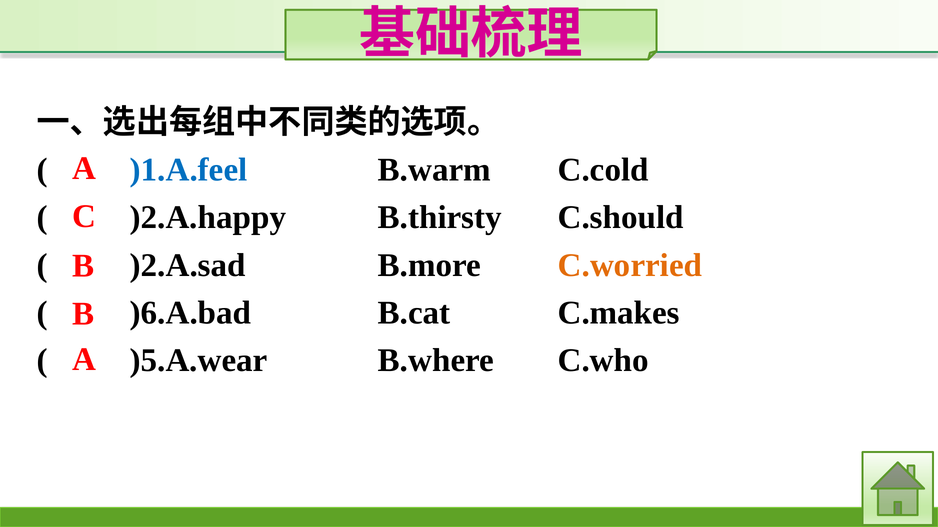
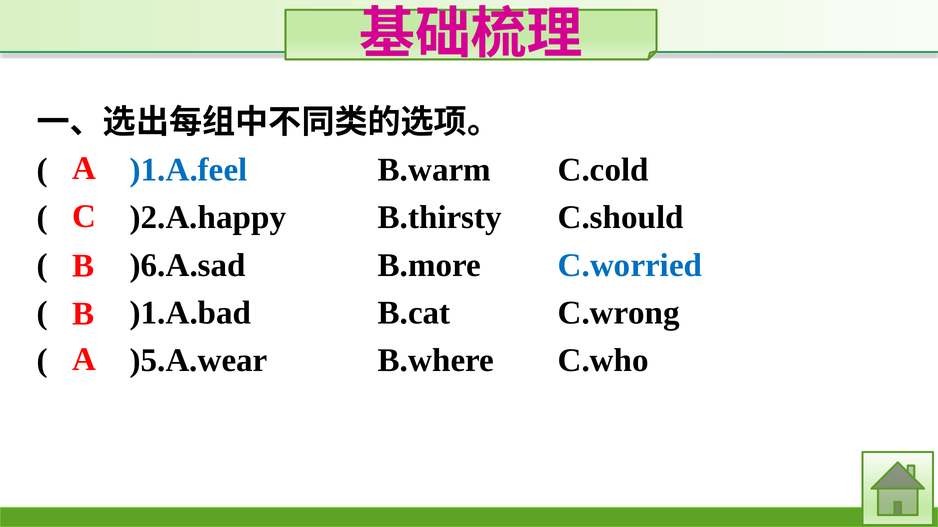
)2.A.sad: )2.A.sad -> )6.A.sad
C.worried colour: orange -> blue
)6.A.bad: )6.A.bad -> )1.A.bad
C.makes: C.makes -> C.wrong
